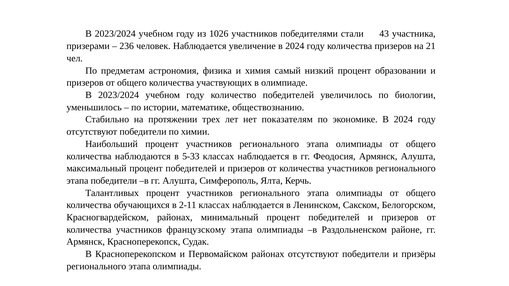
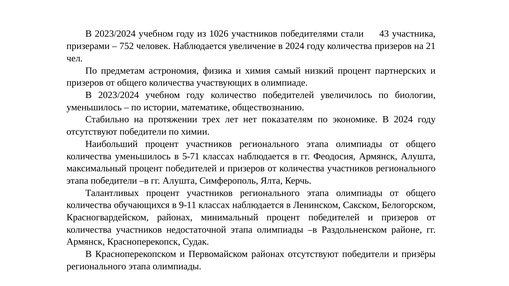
236: 236 -> 752
образовании: образовании -> партнерских
количества наблюдаются: наблюдаются -> уменьшилось
5-33: 5-33 -> 5-71
2-11: 2-11 -> 9-11
французскому: французскому -> недостаточной
